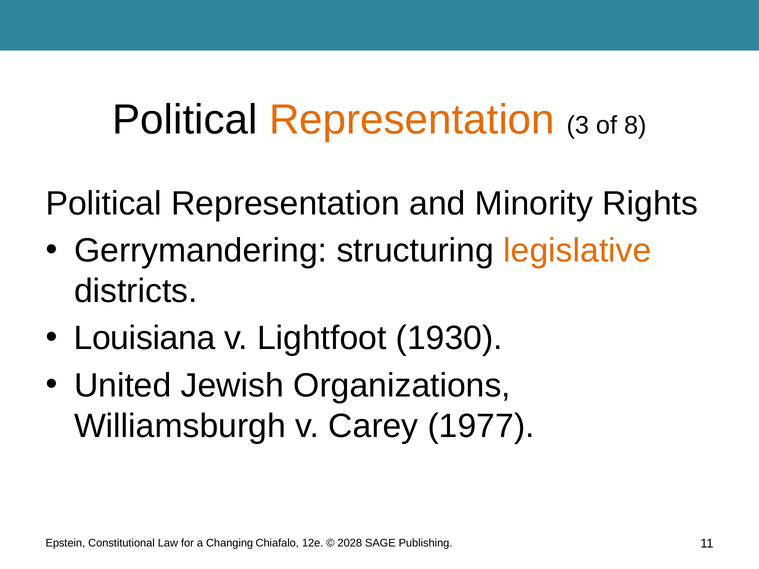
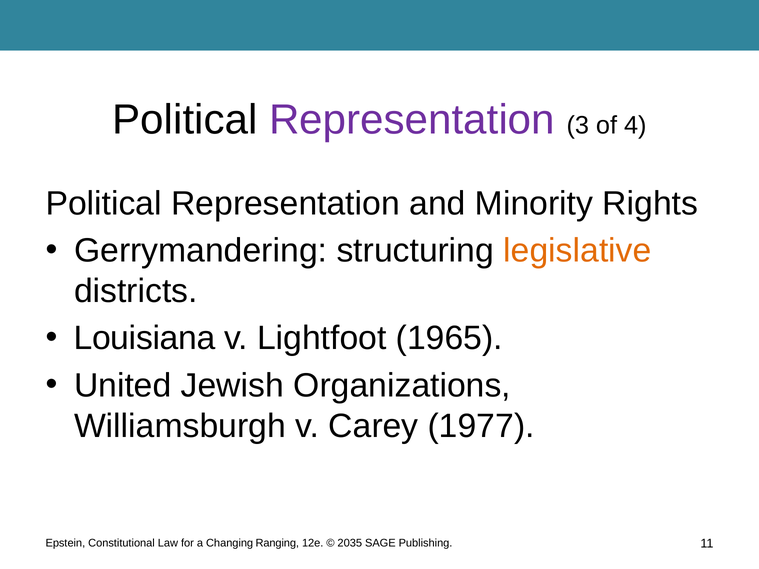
Representation at (412, 120) colour: orange -> purple
8: 8 -> 4
1930: 1930 -> 1965
Chiafalo: Chiafalo -> Ranging
2028: 2028 -> 2035
